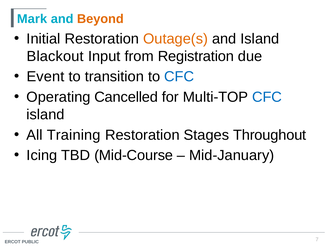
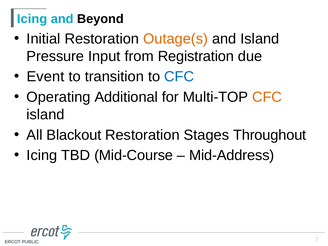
Mark at (32, 19): Mark -> Icing
Beyond colour: orange -> black
Blackout: Blackout -> Pressure
Cancelled: Cancelled -> Additional
CFC at (267, 97) colour: blue -> orange
Training: Training -> Blackout
Mid-January: Mid-January -> Mid-Address
